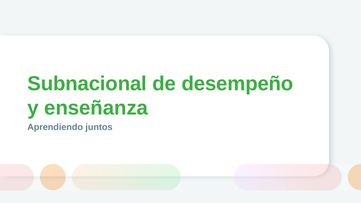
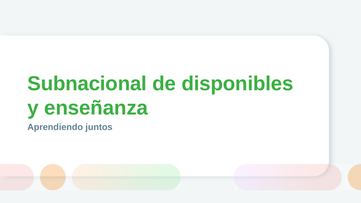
desempeño: desempeño -> disponibles
